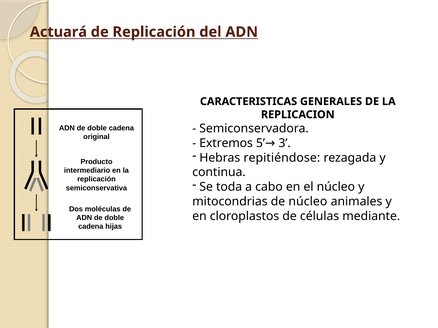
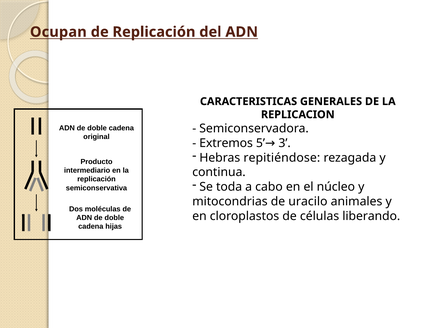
Actuará: Actuará -> Ocupan
de núcleo: núcleo -> uracilo
mediante: mediante -> liberando
